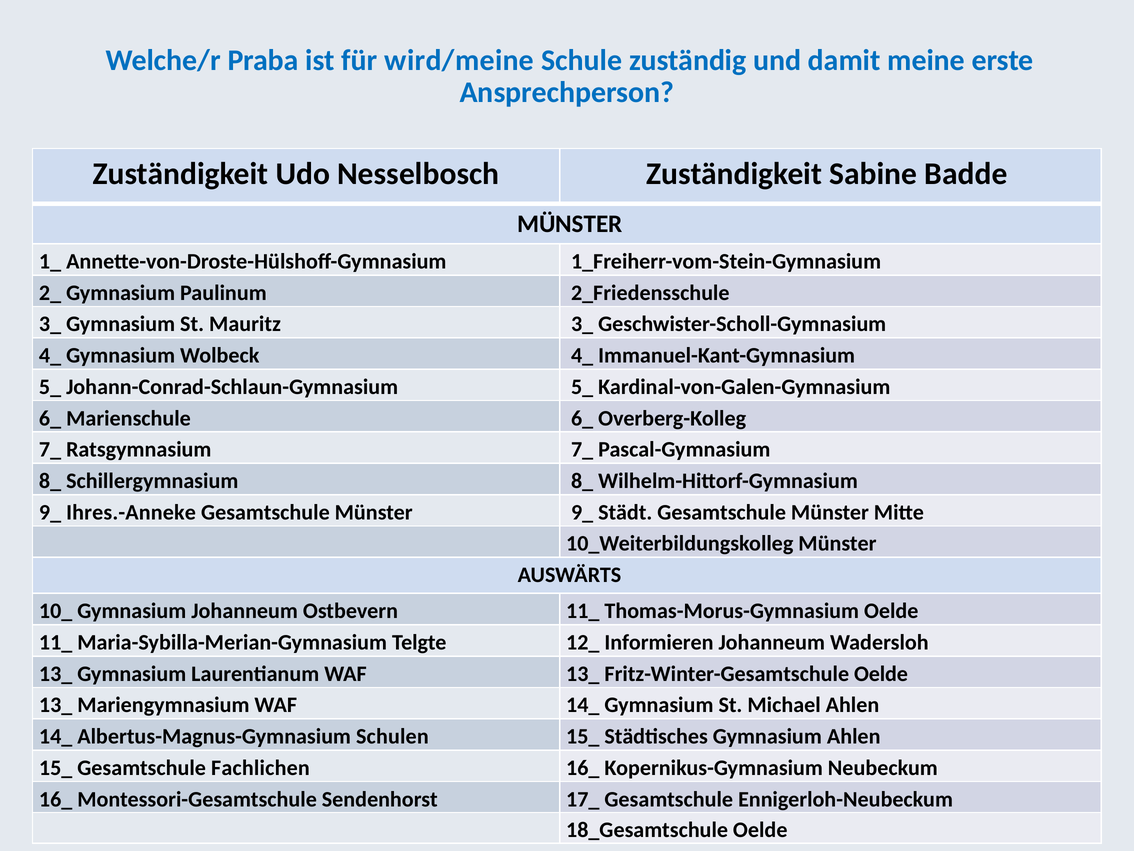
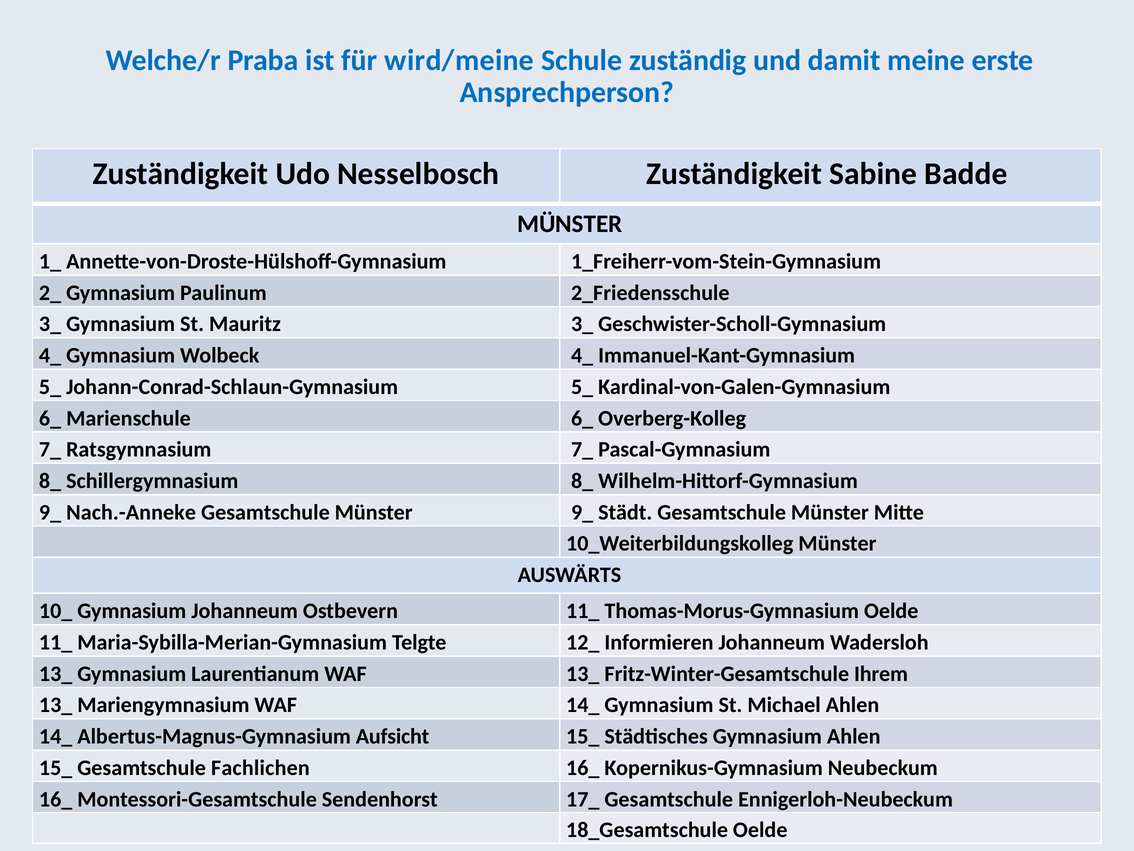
Ihres.-Anneke: Ihres.-Anneke -> Nach.-Anneke
Fritz-Winter-Gesamtschule Oelde: Oelde -> Ihrem
Schulen: Schulen -> Aufsicht
